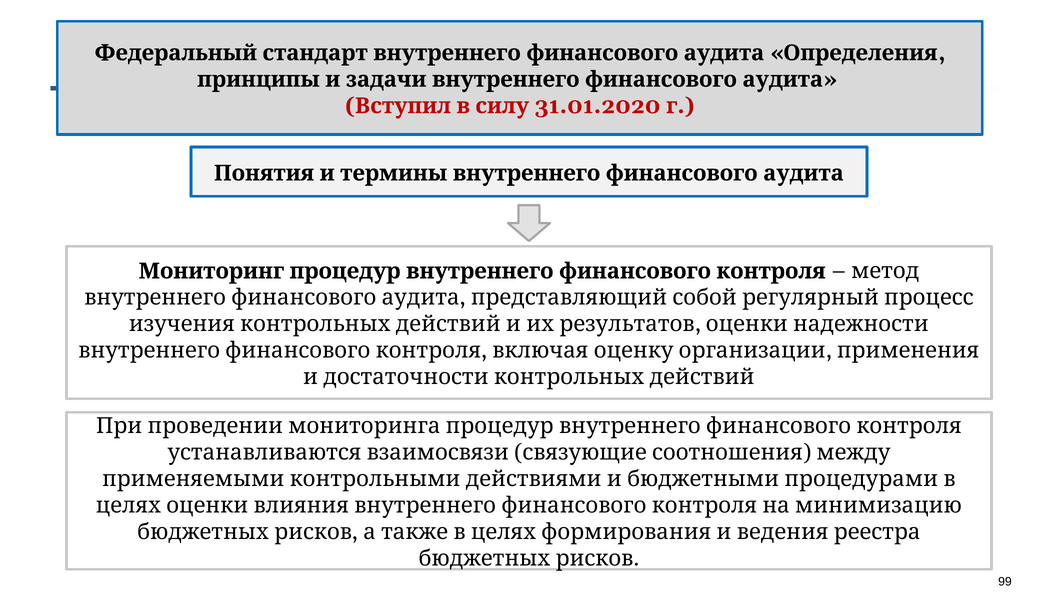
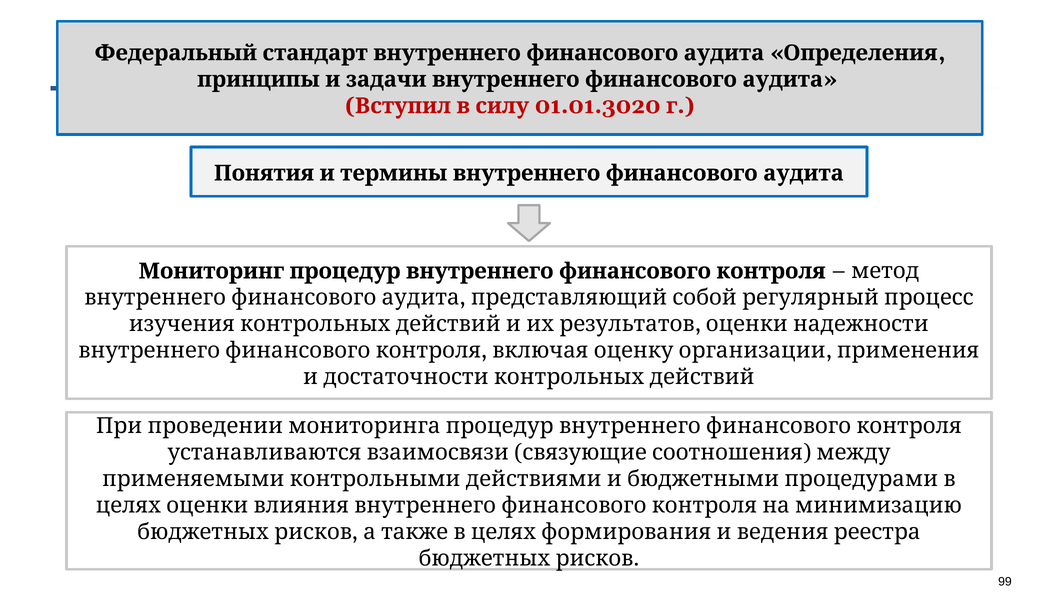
31.01.2020: 31.01.2020 -> 01.01.3020
